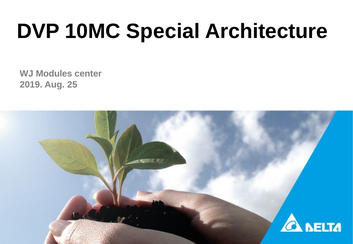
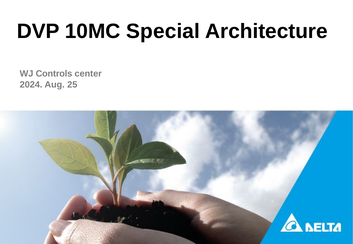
Modules: Modules -> Controls
2019: 2019 -> 2024
